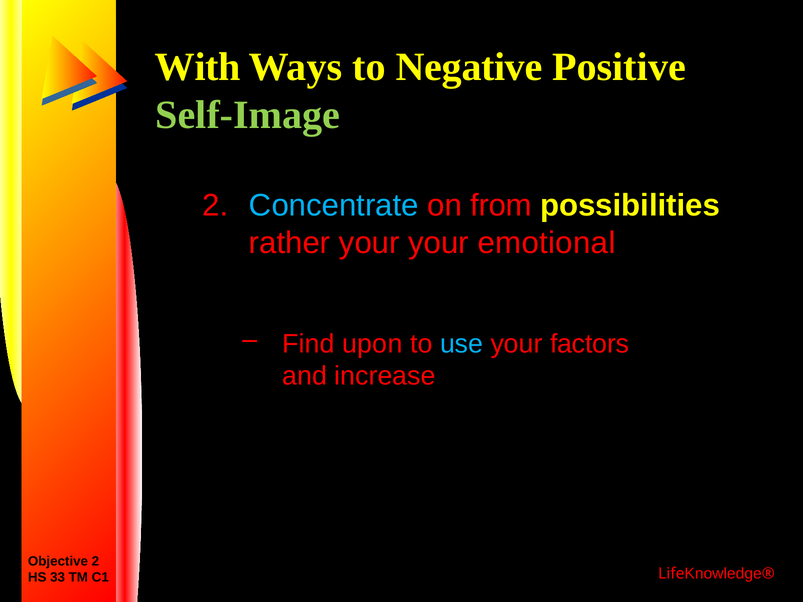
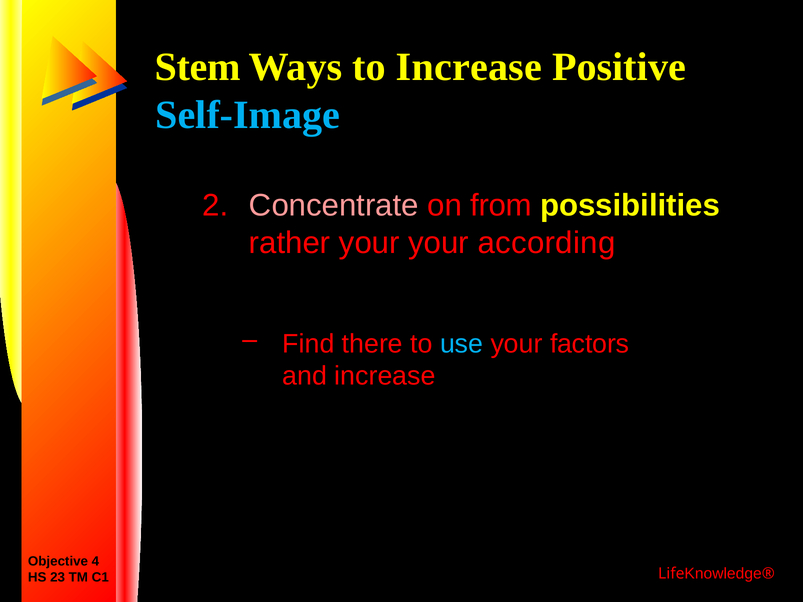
With: With -> Stem
to Negative: Negative -> Increase
Self-Image colour: light green -> light blue
Concentrate colour: light blue -> pink
emotional: emotional -> according
upon: upon -> there
Objective 2: 2 -> 4
33: 33 -> 23
